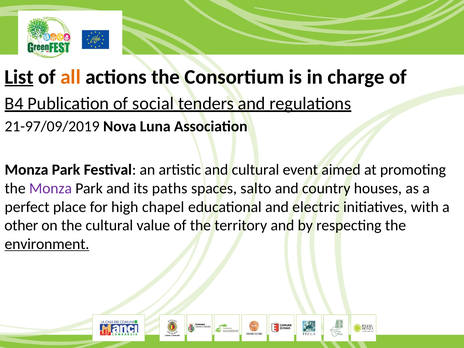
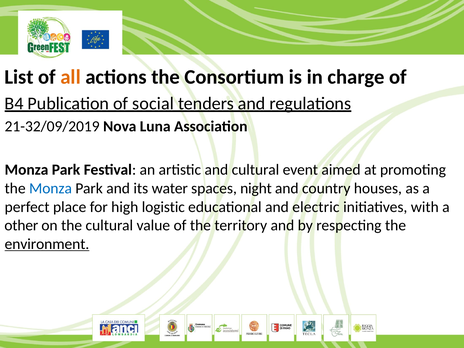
List underline: present -> none
21-97/09/2019: 21-97/09/2019 -> 21-32/09/2019
Monza at (51, 188) colour: purple -> blue
paths: paths -> water
salto: salto -> night
chapel: chapel -> logistic
